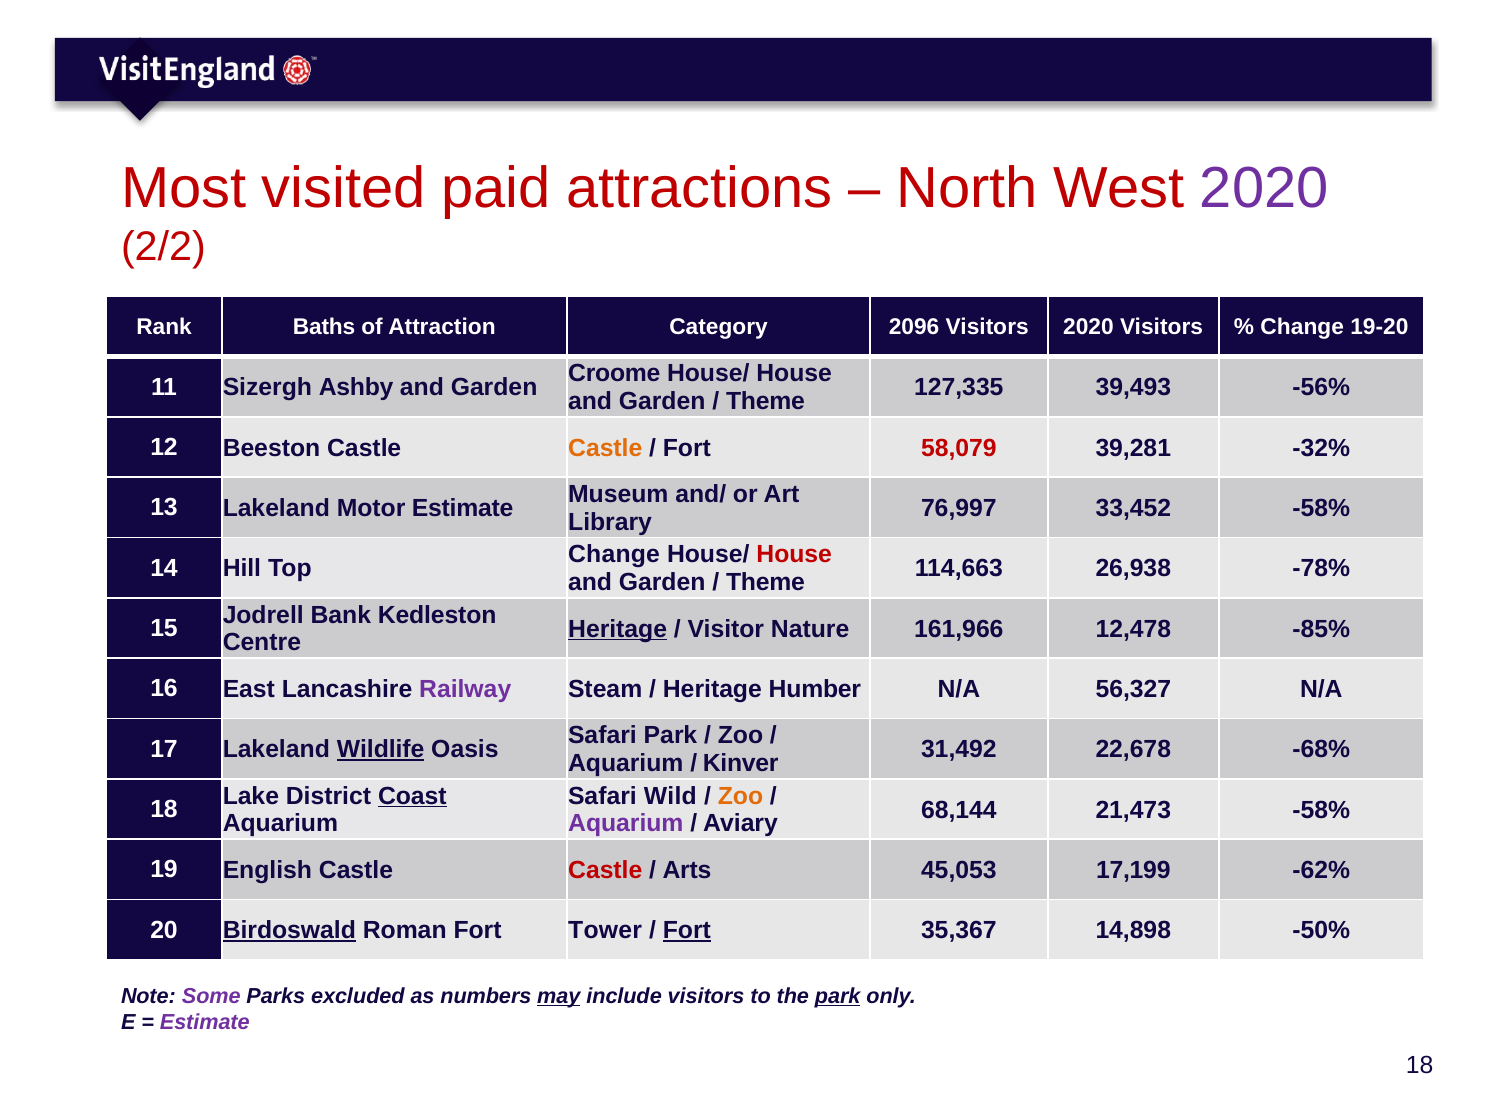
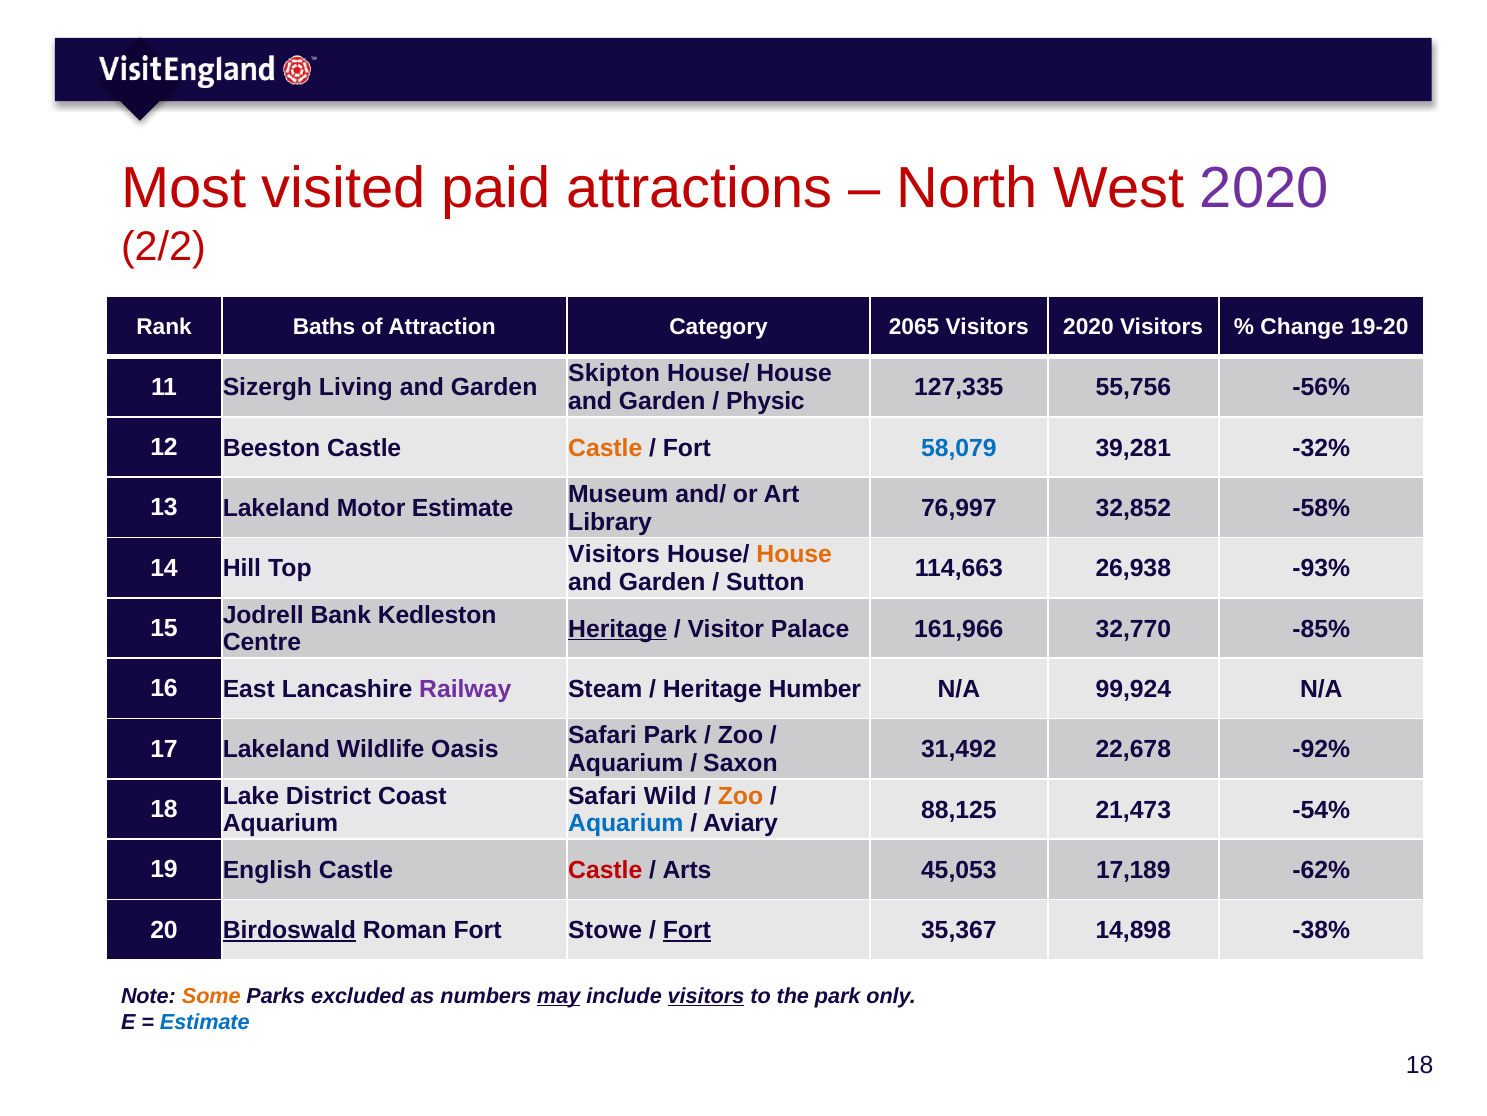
2096: 2096 -> 2065
Croome: Croome -> Skipton
Ashby: Ashby -> Living
39,493: 39,493 -> 55,756
Theme at (765, 401): Theme -> Physic
58,079 colour: red -> blue
33,452: 33,452 -> 32,852
Change at (614, 554): Change -> Visitors
House at (794, 554) colour: red -> orange
-78%: -78% -> -93%
Theme at (765, 582): Theme -> Sutton
Nature: Nature -> Palace
12,478: 12,478 -> 32,770
56,327: 56,327 -> 99,924
Wildlife underline: present -> none
-68%: -68% -> -92%
Kinver: Kinver -> Saxon
Coast underline: present -> none
68,144: 68,144 -> 88,125
21,473 -58%: -58% -> -54%
Aquarium at (626, 823) colour: purple -> blue
17,199: 17,199 -> 17,189
Tower: Tower -> Stowe
-50%: -50% -> -38%
Some colour: purple -> orange
visitors at (706, 995) underline: none -> present
park at (838, 995) underline: present -> none
Estimate at (205, 1021) colour: purple -> blue
